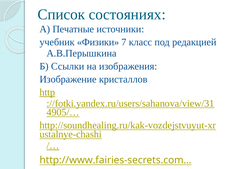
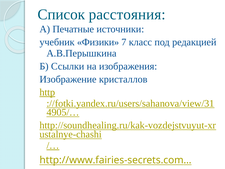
состояниях: состояниях -> расстояния
